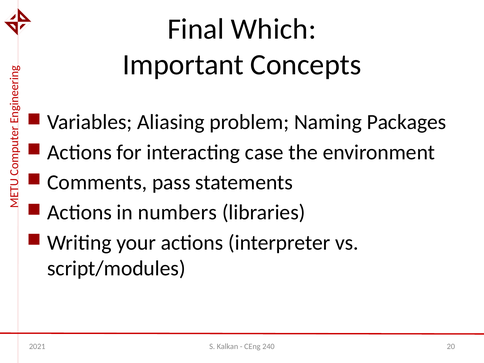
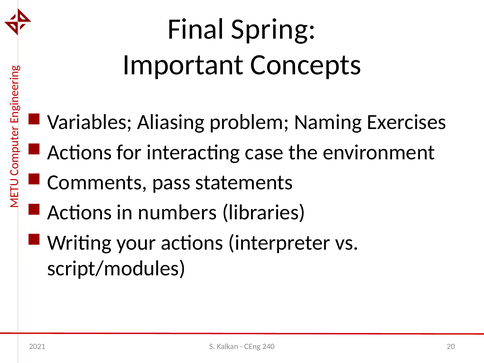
Which: Which -> Spring
Packages: Packages -> Exercises
